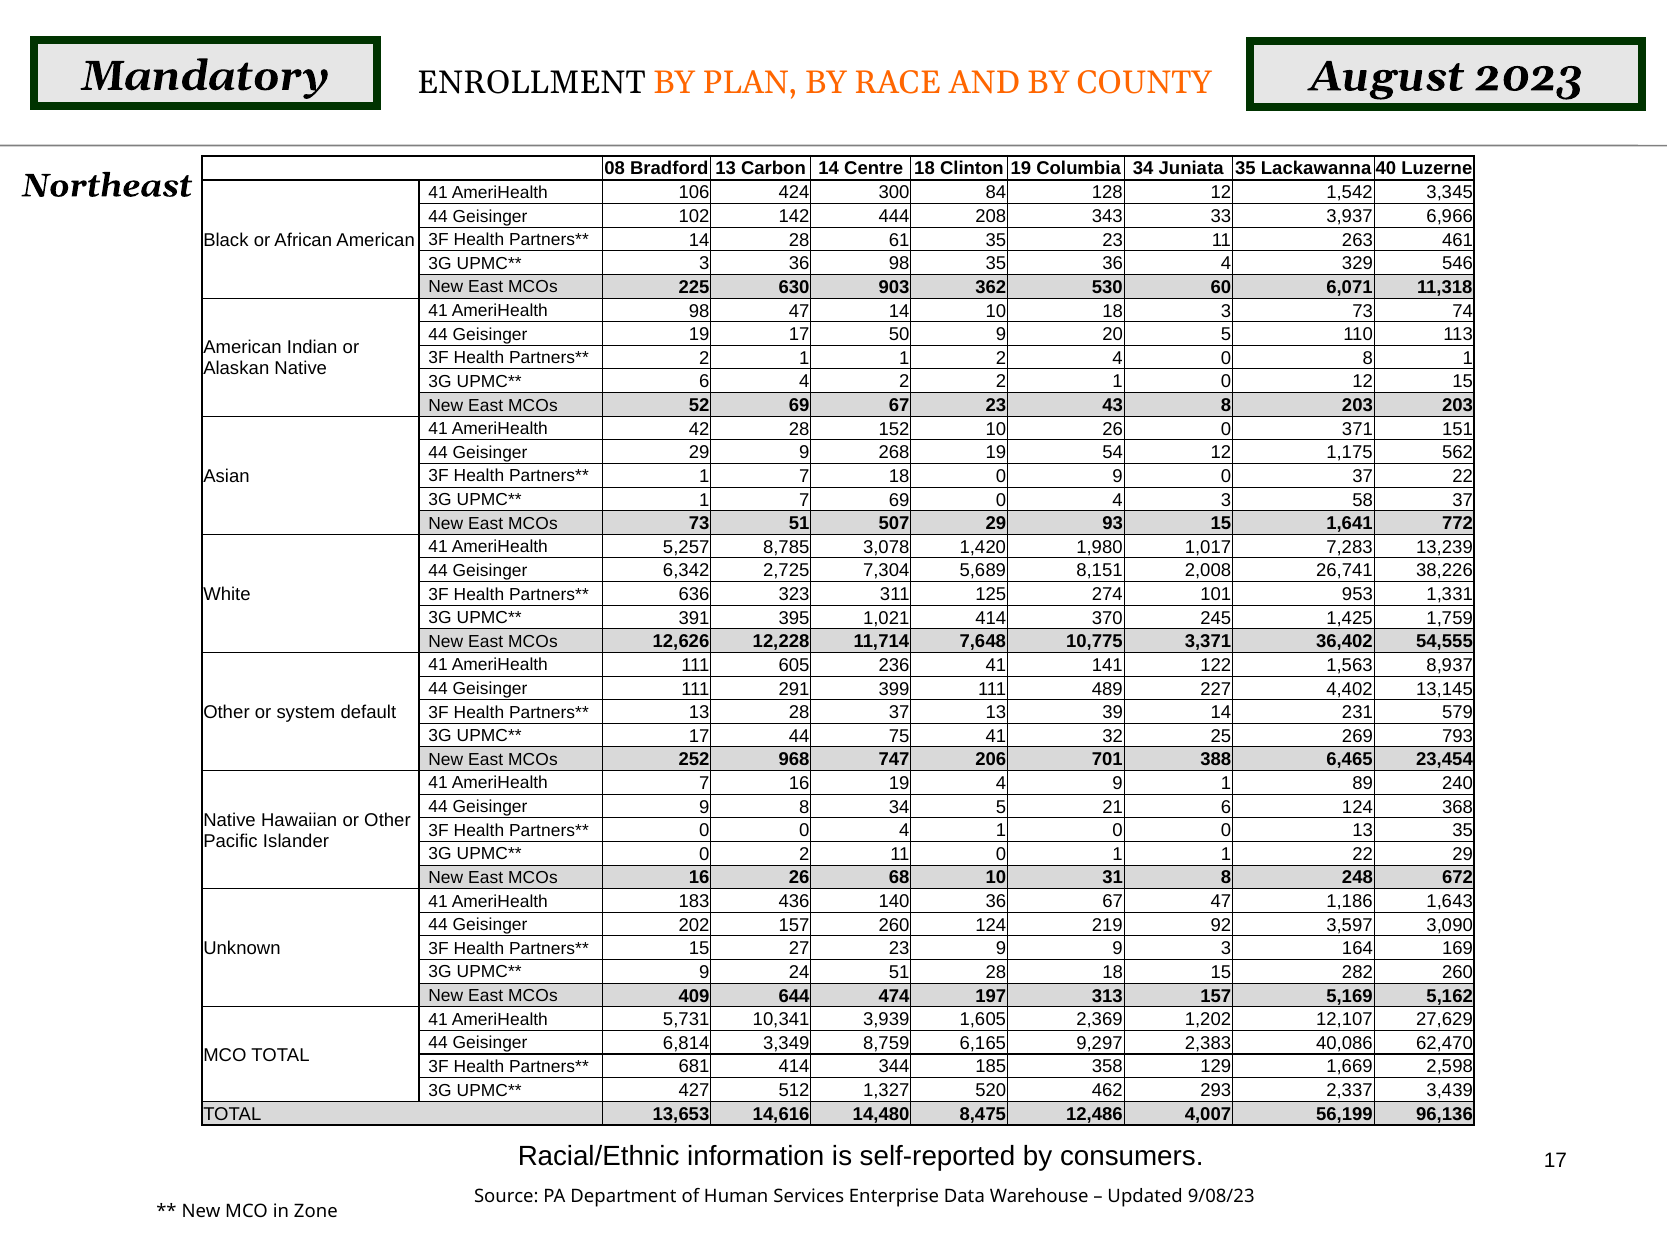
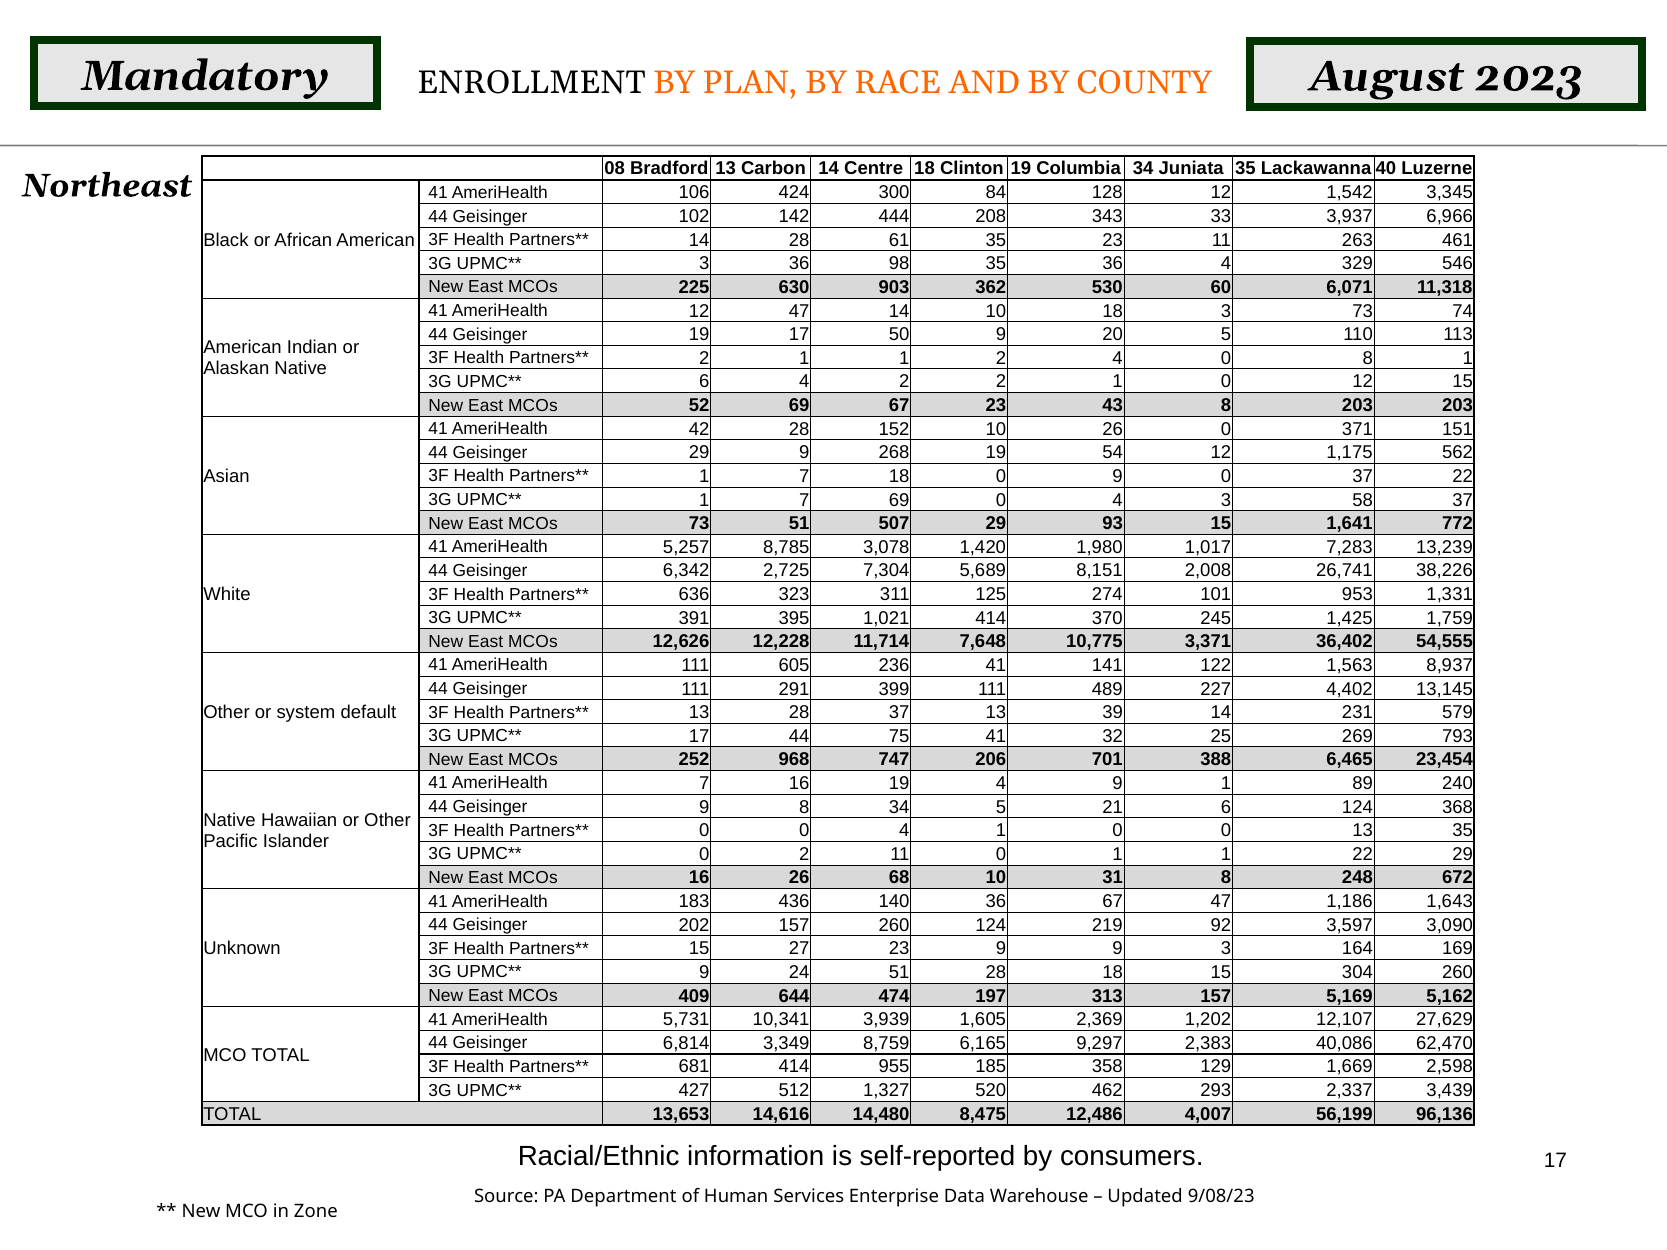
AmeriHealth 98: 98 -> 12
282: 282 -> 304
344: 344 -> 955
